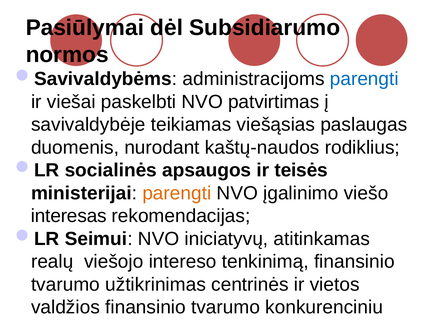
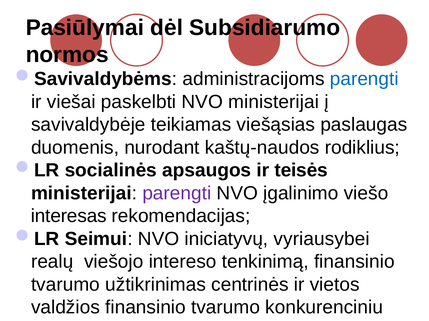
NVO patvirtimas: patvirtimas -> ministerijai
parengti at (177, 194) colour: orange -> purple
atitinkamas: atitinkamas -> vyriausybei
